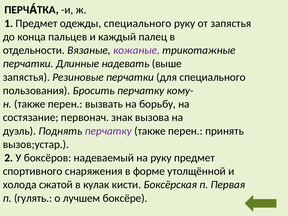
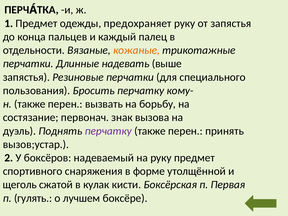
одежды специального: специального -> предохраняет
кожаные colour: purple -> orange
холода: холода -> щеголь
